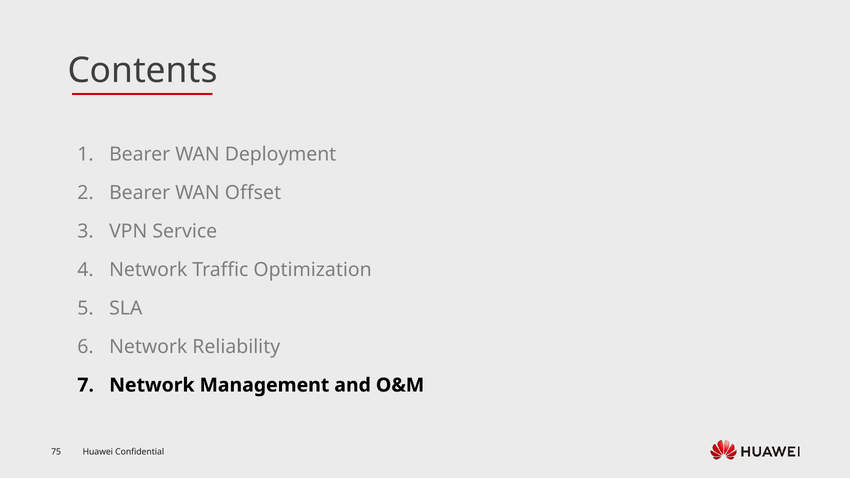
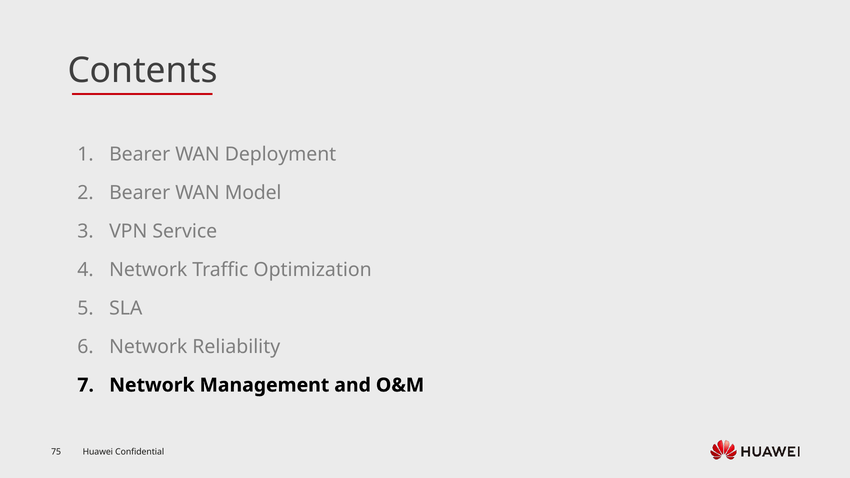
Offset: Offset -> Model
